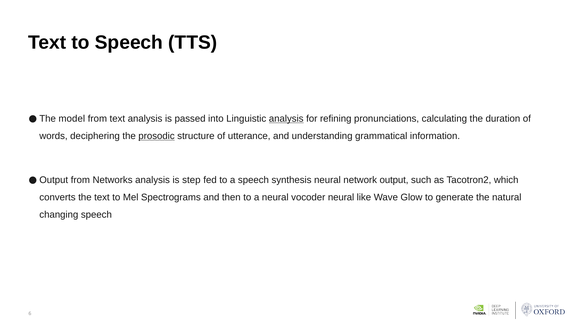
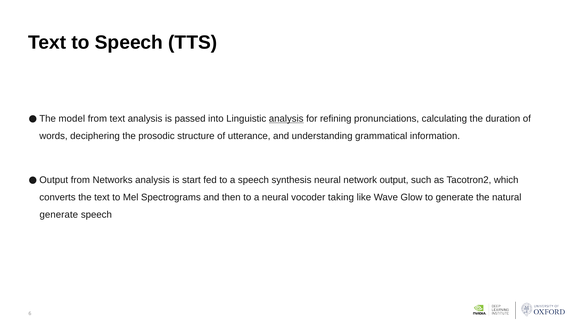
prosodic underline: present -> none
step: step -> start
vocoder neural: neural -> taking
changing at (59, 214): changing -> generate
